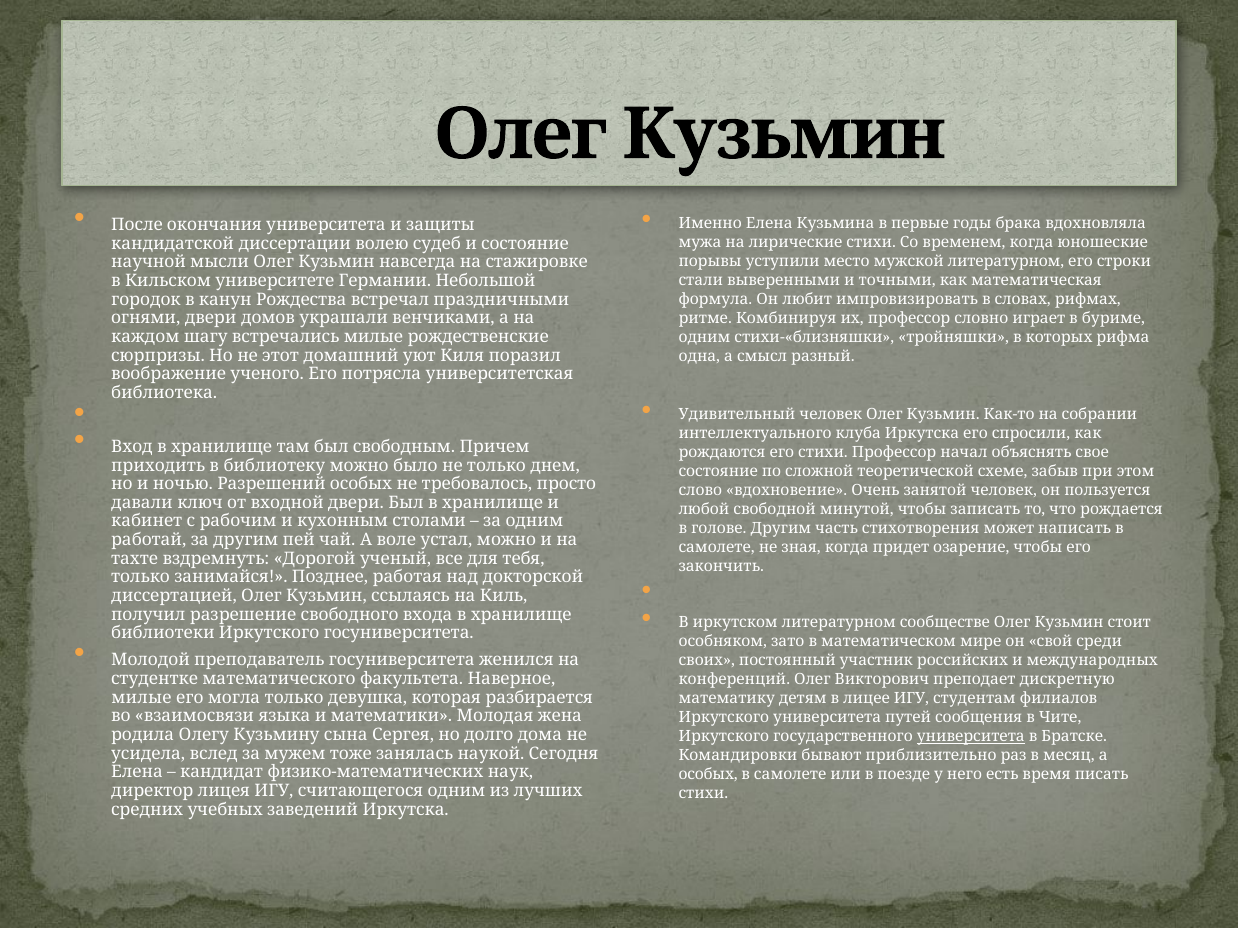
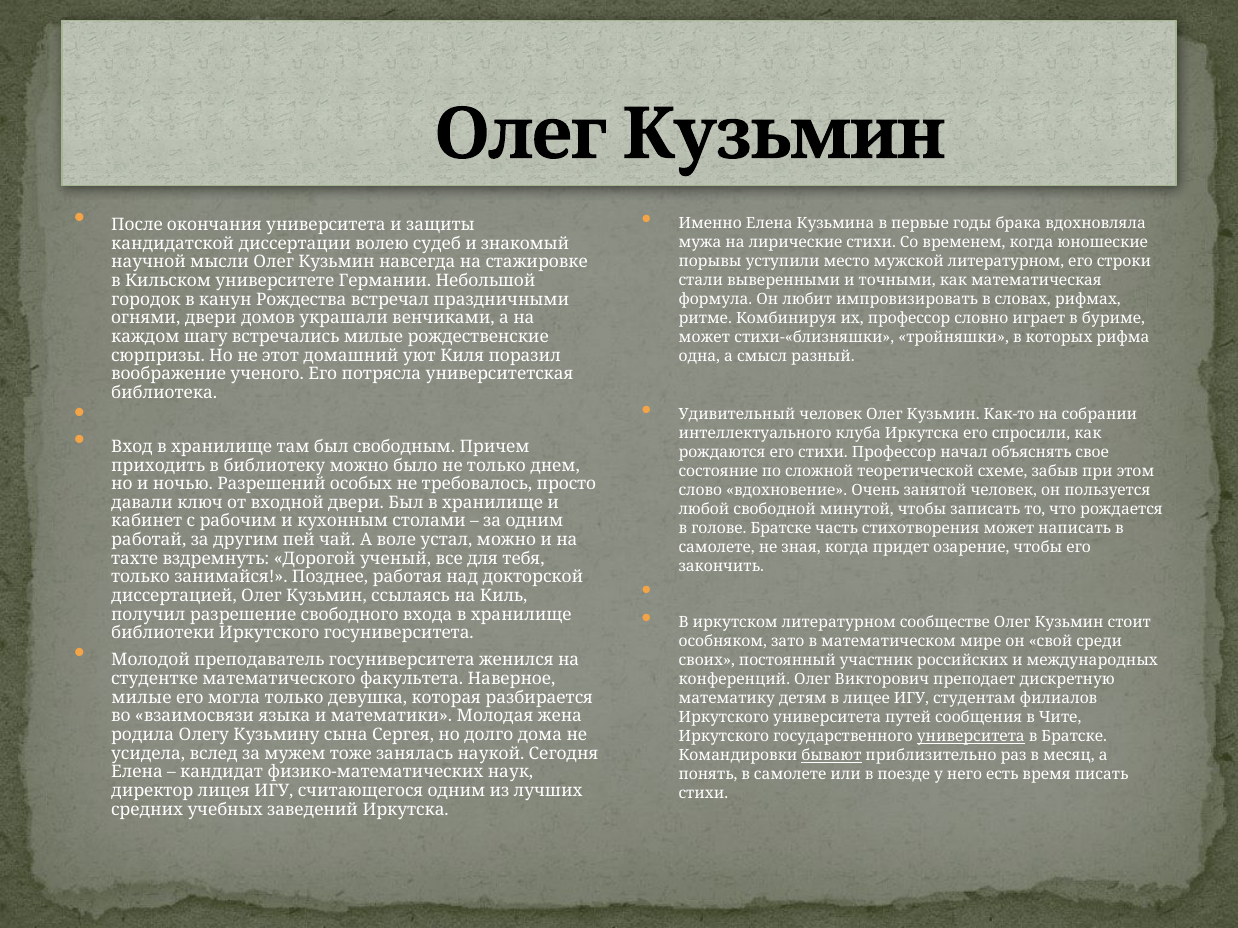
и состояние: состояние -> знакомый
одним at (705, 338): одним -> может
голове Другим: Другим -> Братске
бывают underline: none -> present
особых at (708, 775): особых -> понять
